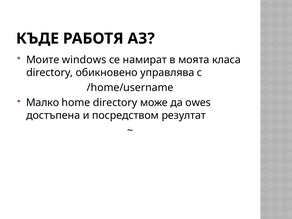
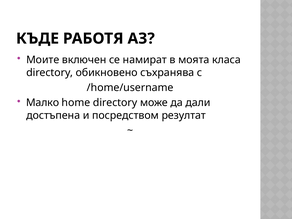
windows: windows -> включен
управлява: управлява -> съхранява
owes: owes -> дали
